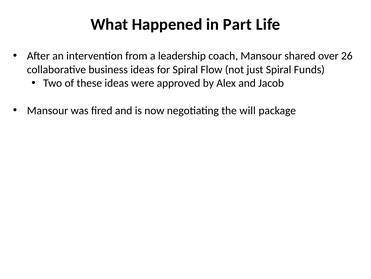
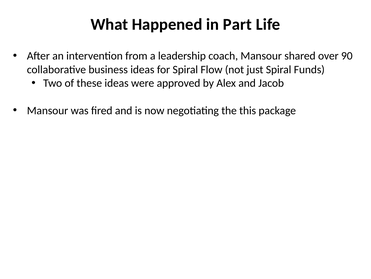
26: 26 -> 90
will: will -> this
